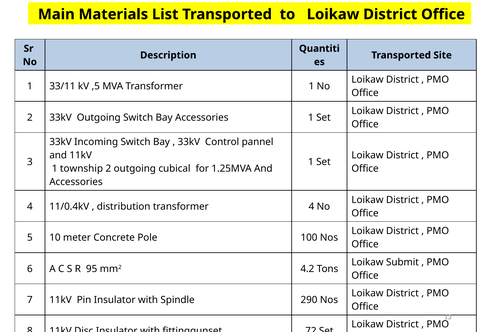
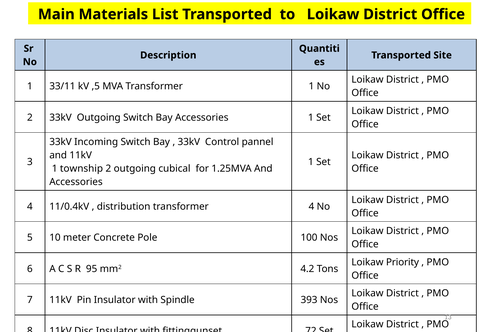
Submit: Submit -> Priority
290: 290 -> 393
